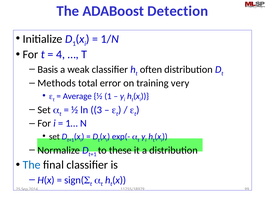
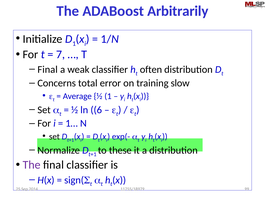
Detection: Detection -> Arbitrarily
4: 4 -> 7
Basis at (48, 70): Basis -> Final
Methods: Methods -> Concerns
very: very -> slow
3: 3 -> 6
The at (32, 165) colour: blue -> purple
